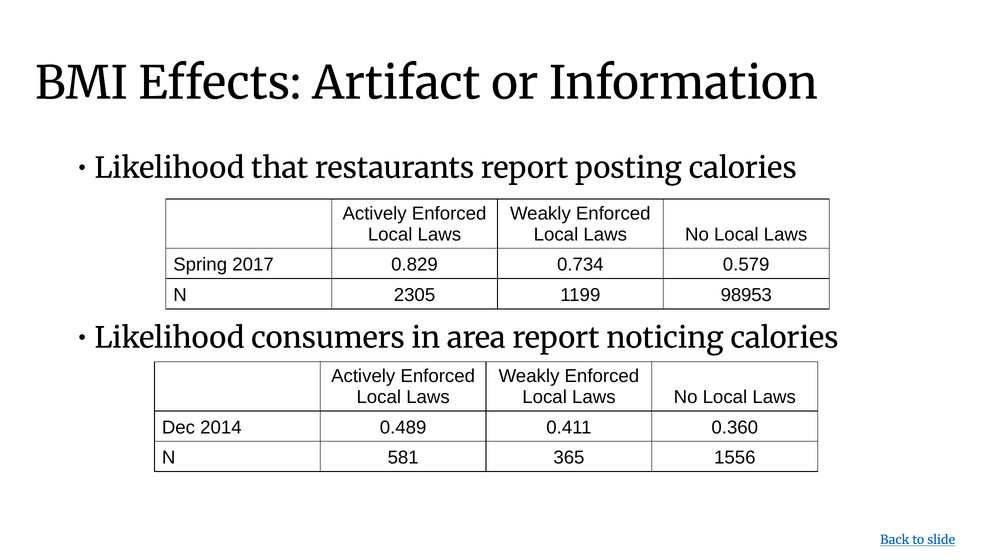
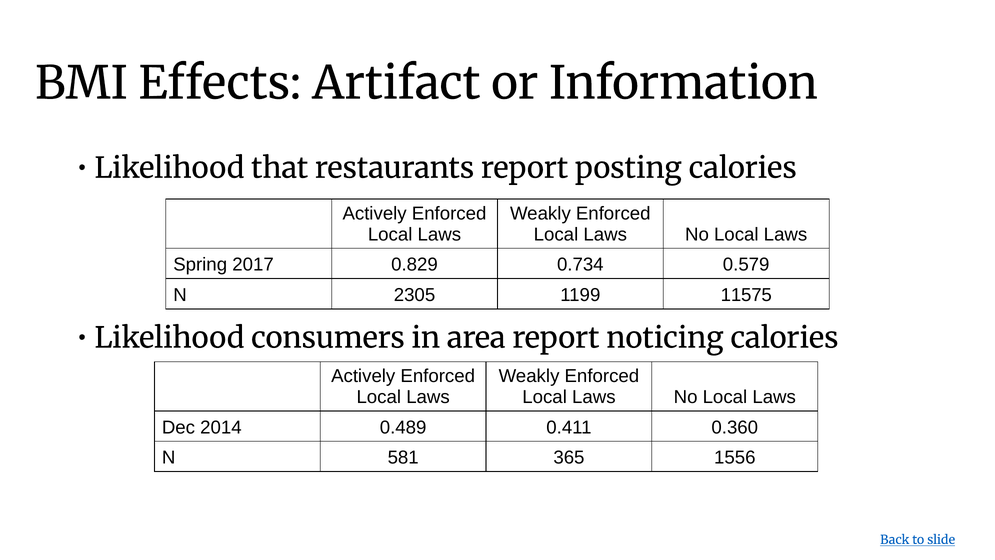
98953: 98953 -> 11575
